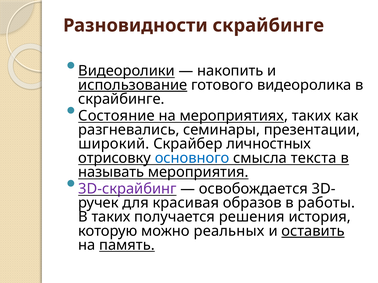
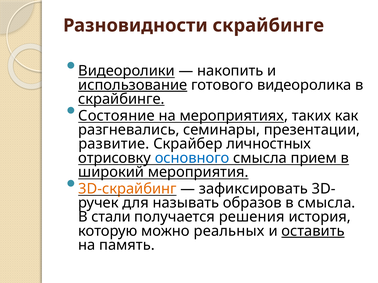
скрайбинге at (121, 99) underline: none -> present
широкий: широкий -> развитие
текста: текста -> прием
называть: называть -> широкий
3D-скрайбинг colour: purple -> orange
освобождается: освобождается -> зафиксировать
красивая: красивая -> называть
в работы: работы -> смысла
В таких: таких -> стали
память underline: present -> none
